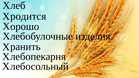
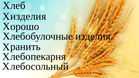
Х родится: родится -> изделия
